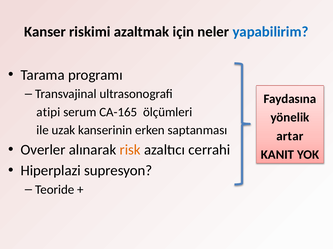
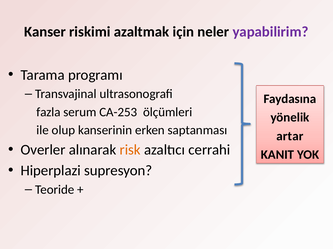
yapabilirim colour: blue -> purple
atipi: atipi -> fazla
CA-165: CA-165 -> CA-253
uzak: uzak -> olup
